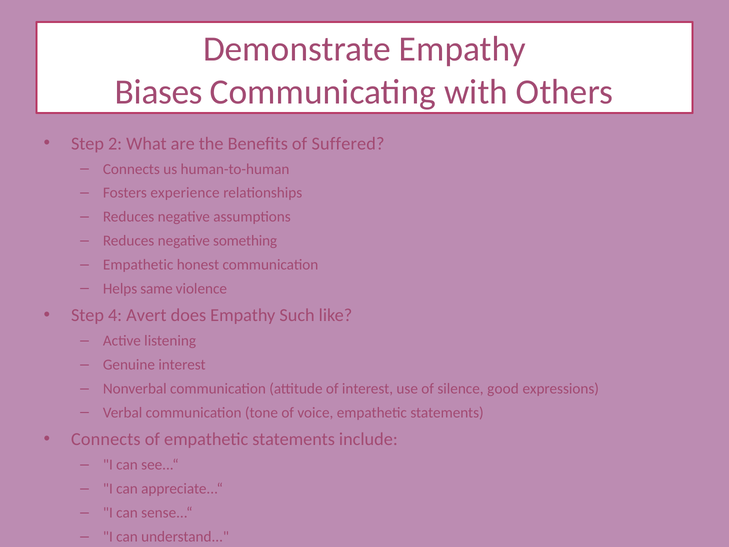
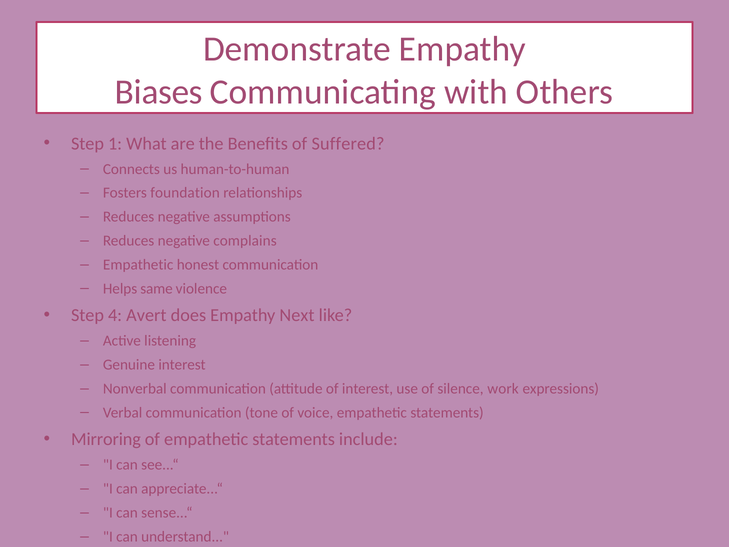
2: 2 -> 1
experience: experience -> foundation
something: something -> complains
Such: Such -> Next
good: good -> work
Connects at (106, 439): Connects -> Mirroring
